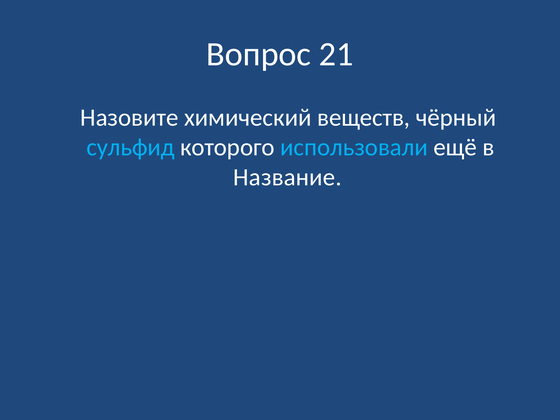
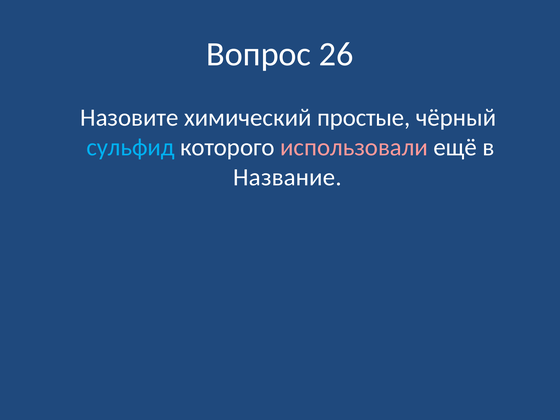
21: 21 -> 26
веществ: веществ -> простые
использовали colour: light blue -> pink
